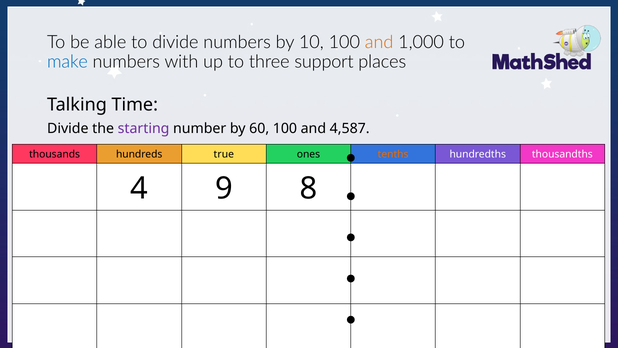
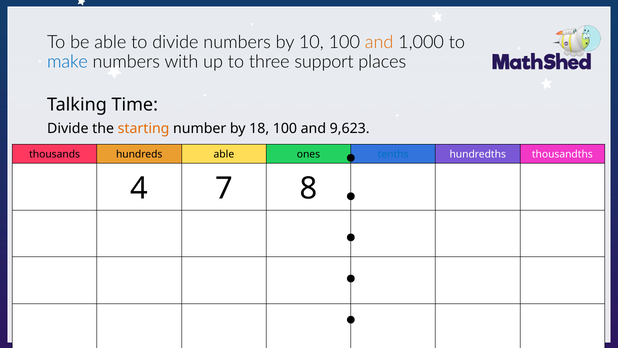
starting colour: purple -> orange
60: 60 -> 18
4,587: 4,587 -> 9,623
hundreds true: true -> able
tenths colour: orange -> blue
9: 9 -> 7
